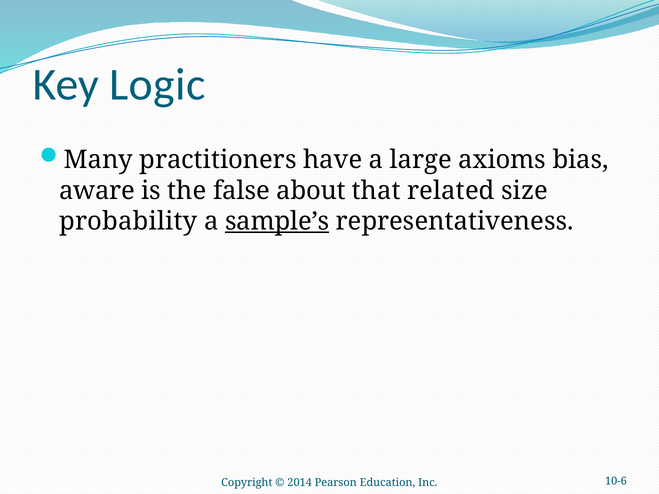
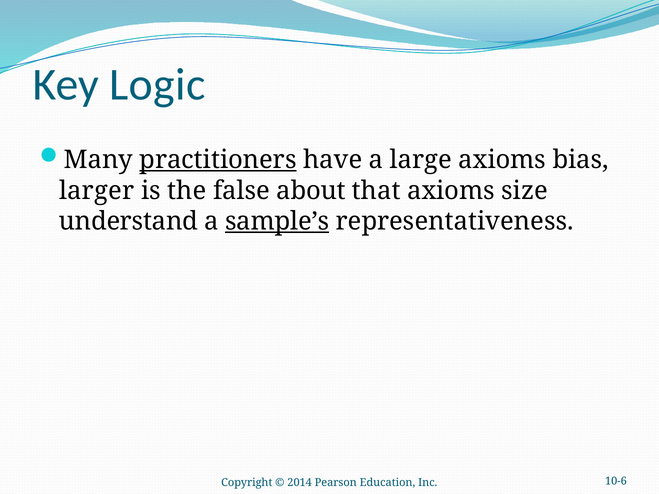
practitioners underline: none -> present
aware: aware -> larger
that related: related -> axioms
probability: probability -> understand
